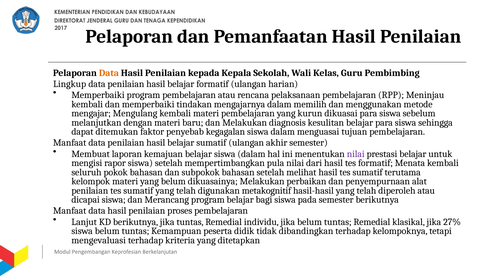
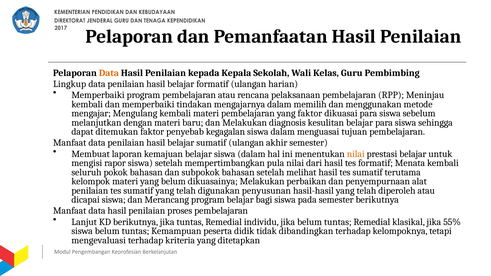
yang kurun: kurun -> faktor
nilai at (356, 154) colour: purple -> orange
metakognitif: metakognitif -> penyusunan
27%: 27% -> 55%
